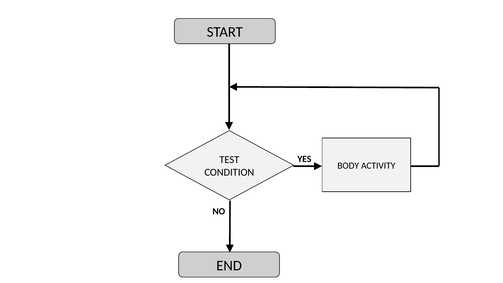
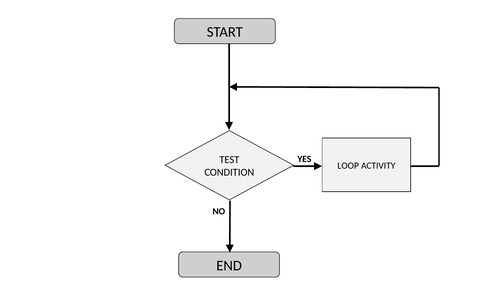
BODY: BODY -> LOOP
